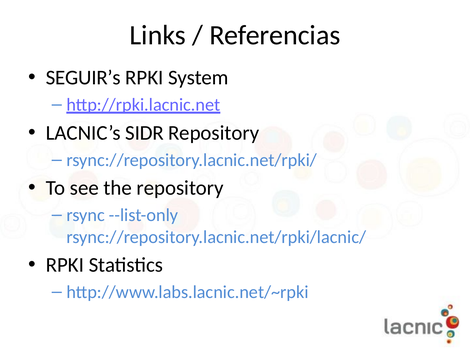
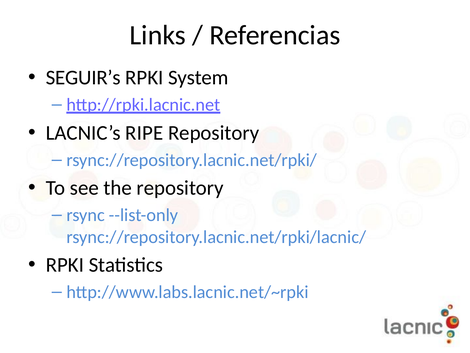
SIDR: SIDR -> RIPE
